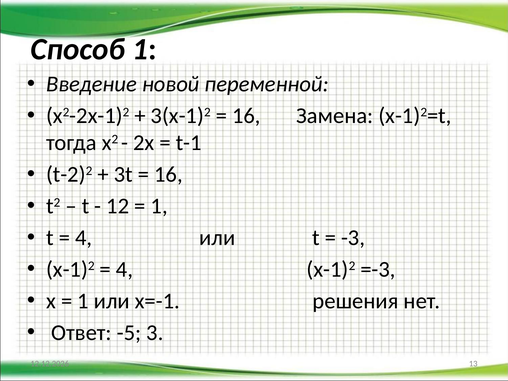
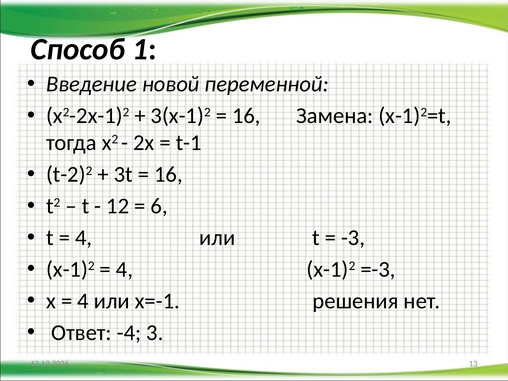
1 at (159, 206): 1 -> 6
1 at (83, 301): 1 -> 4
-5: -5 -> -4
